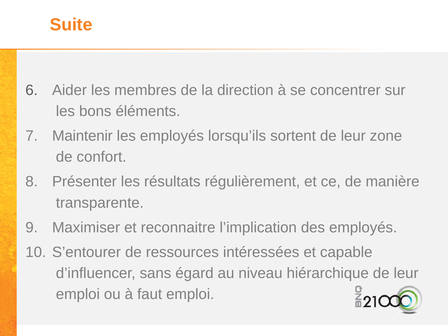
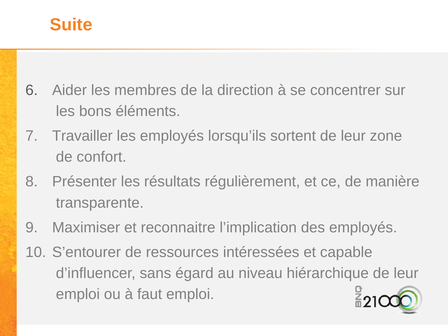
Maintenir: Maintenir -> Travailler
